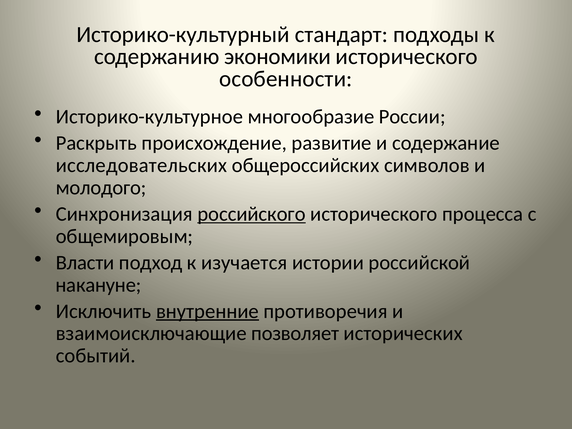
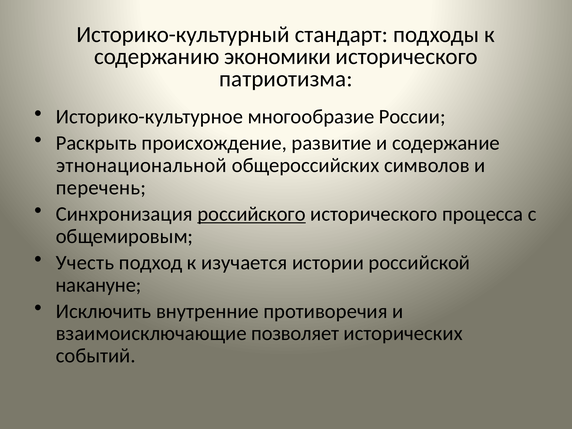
особенности: особенности -> патриотизма
исследовательских: исследовательских -> этнонациональной
молодого: молодого -> перечень
Власти: Власти -> Учесть
внутренние underline: present -> none
